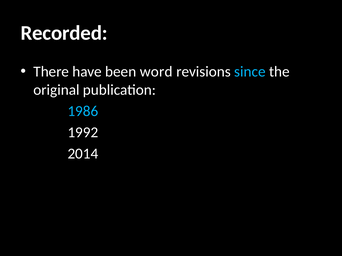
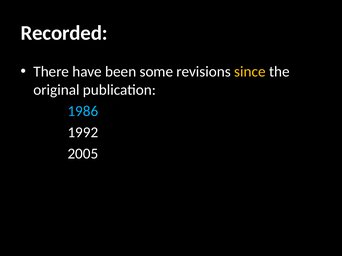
word: word -> some
since colour: light blue -> yellow
2014: 2014 -> 2005
